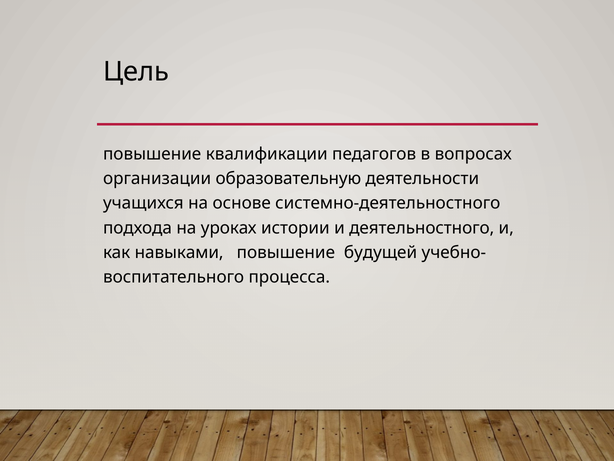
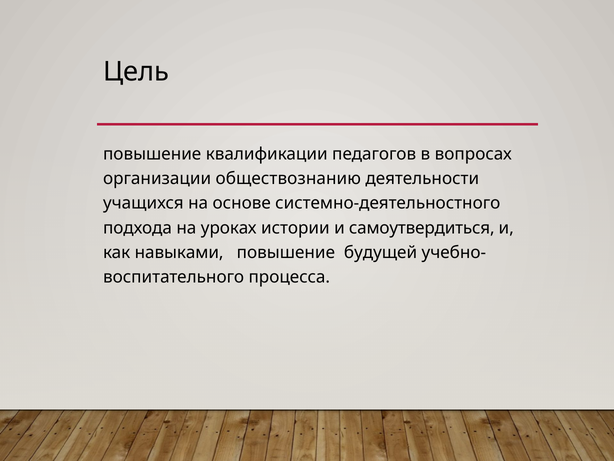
образовательную: образовательную -> обществознанию
деятельностного: деятельностного -> самоутвердиться
